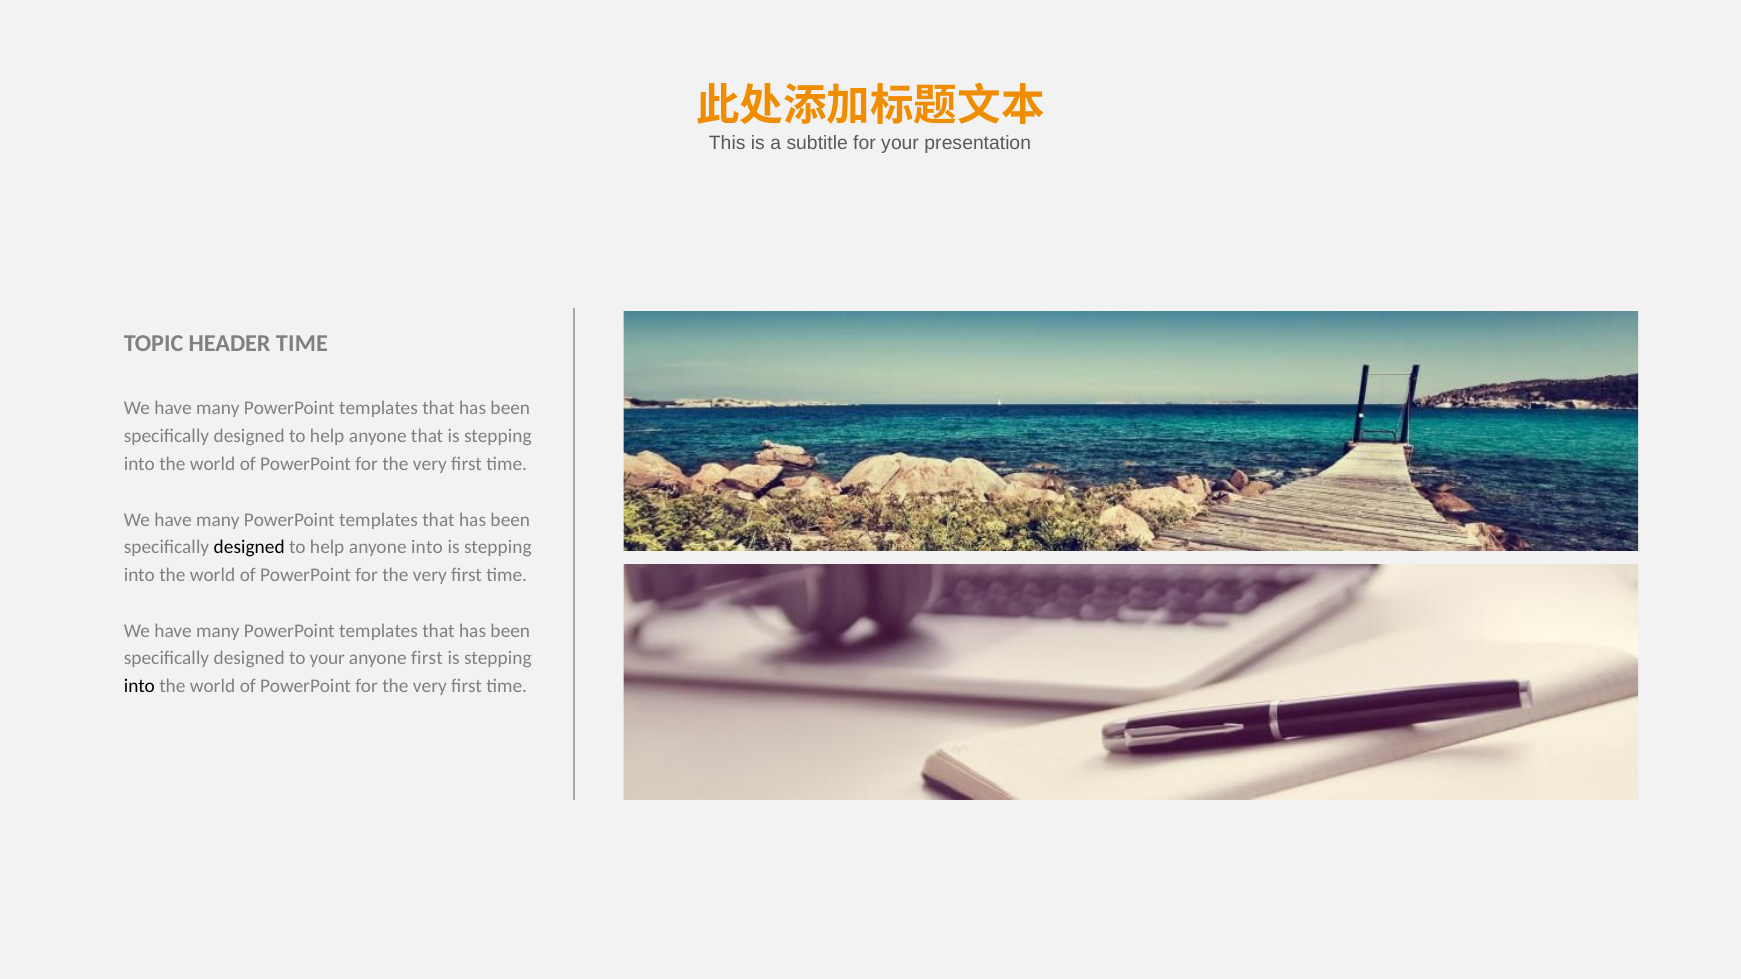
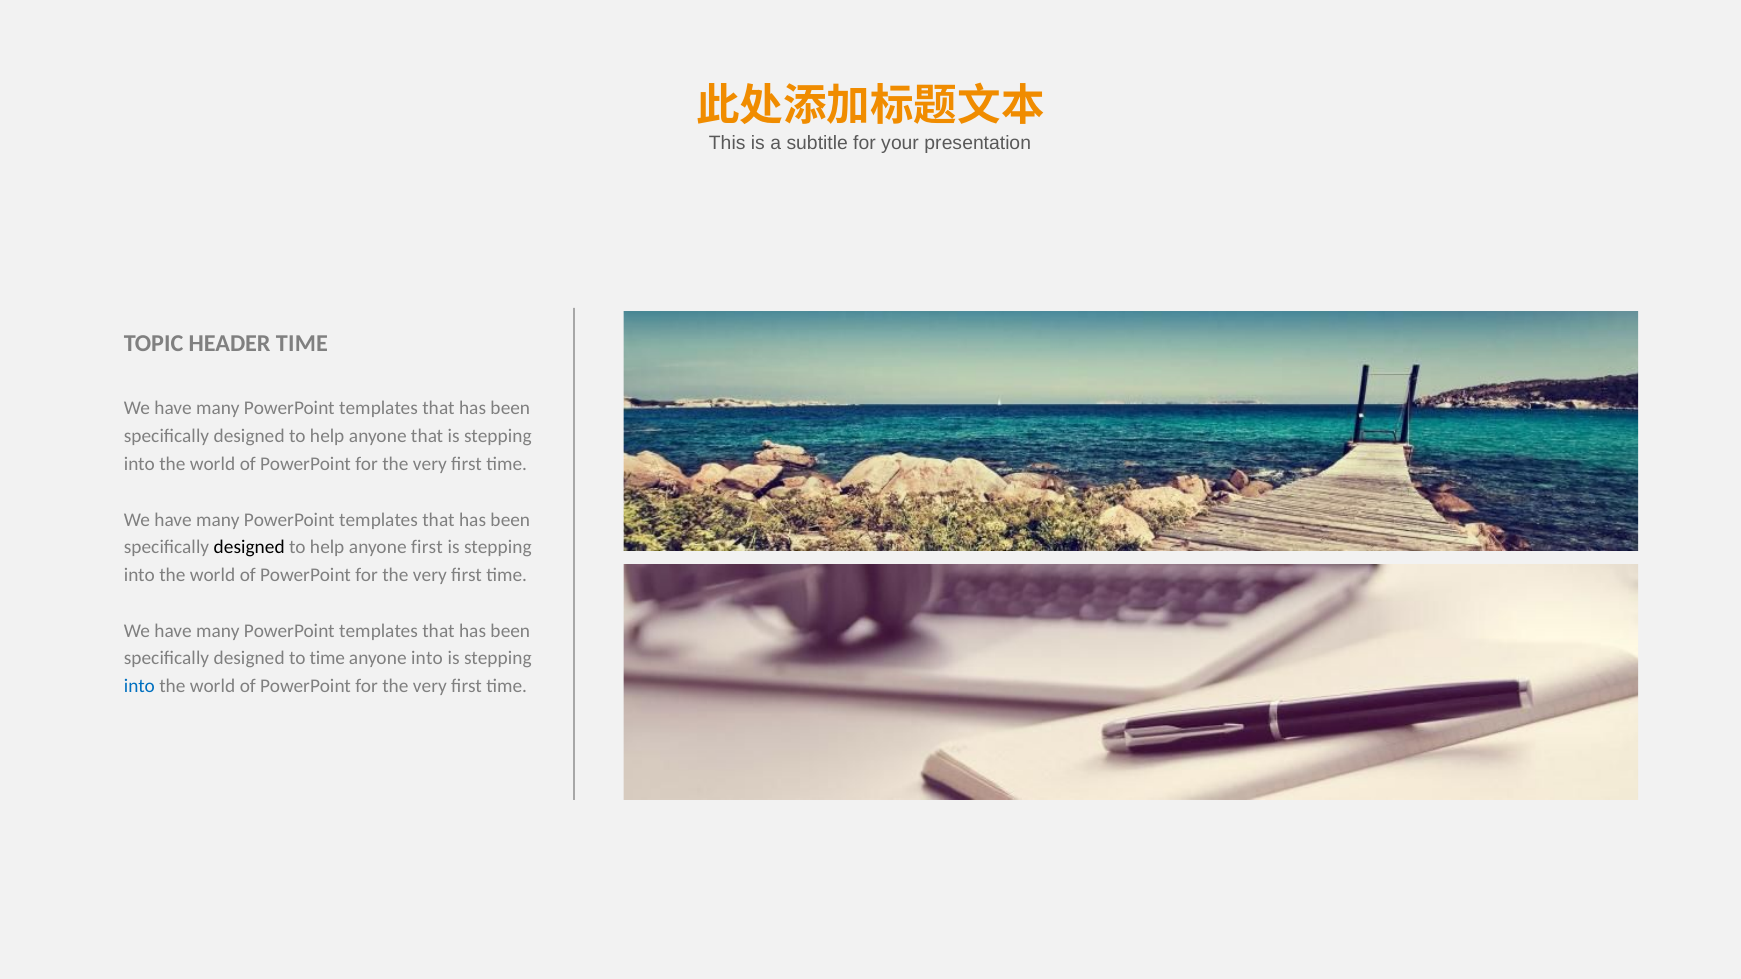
anyone into: into -> first
to your: your -> time
anyone first: first -> into
into at (139, 686) colour: black -> blue
